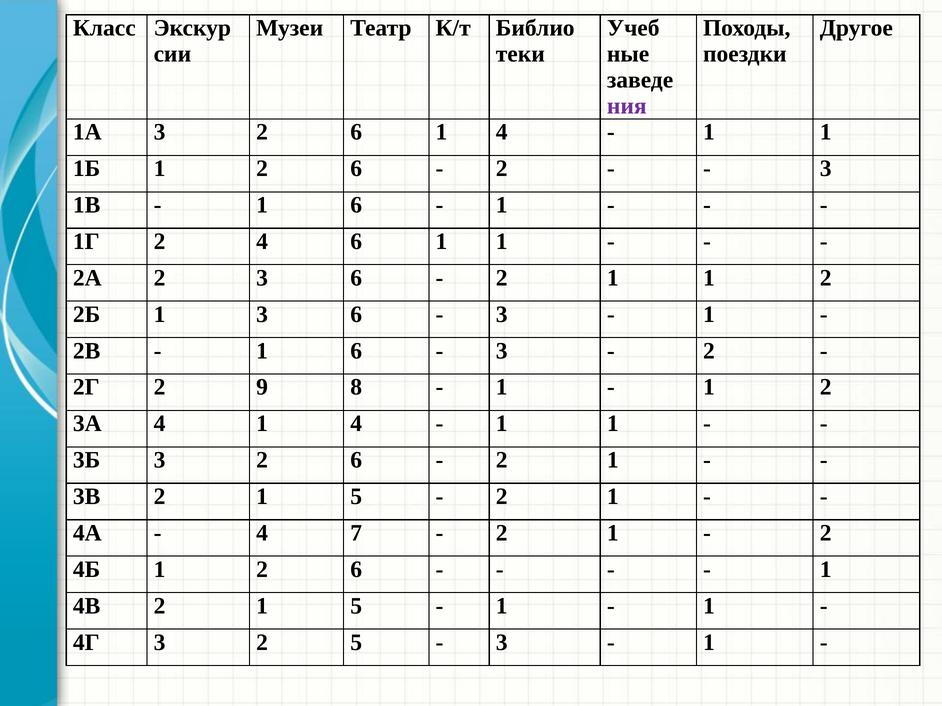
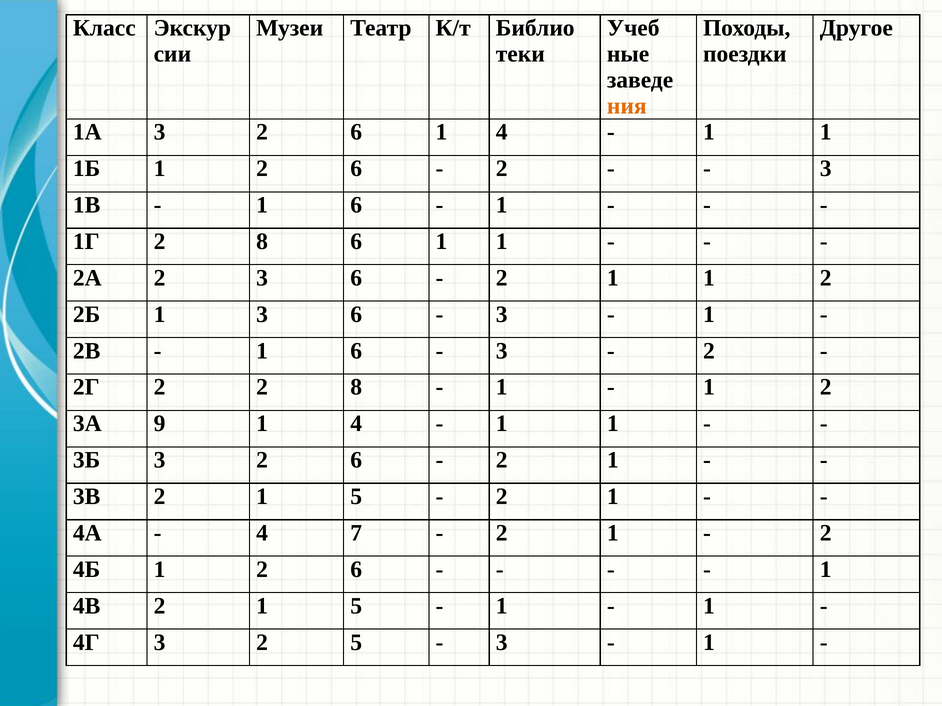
ния colour: purple -> orange
1Г 2 4: 4 -> 8
2 9: 9 -> 2
3А 4: 4 -> 9
